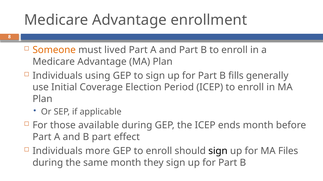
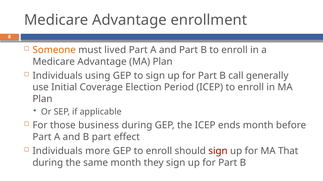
fills: fills -> call
available: available -> business
sign at (218, 152) colour: black -> red
Files: Files -> That
